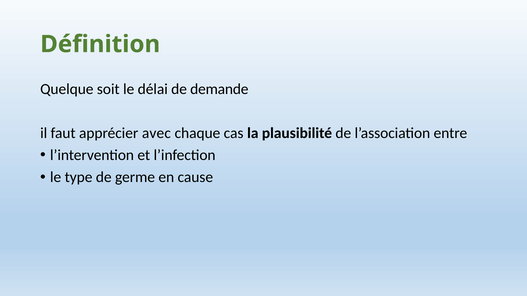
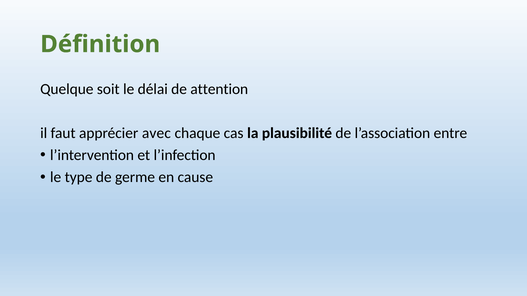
demande: demande -> attention
